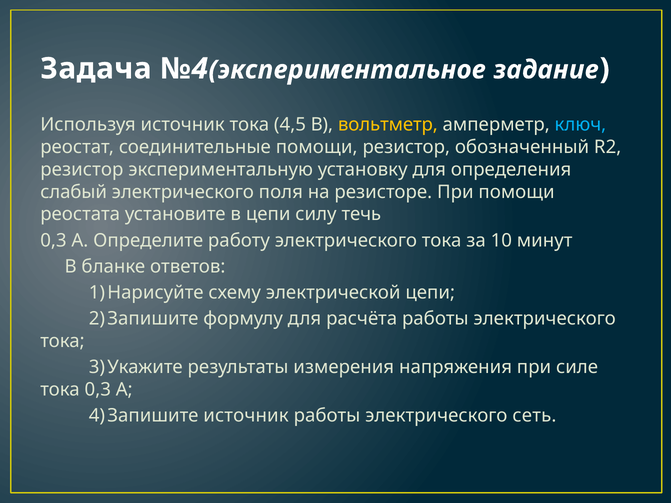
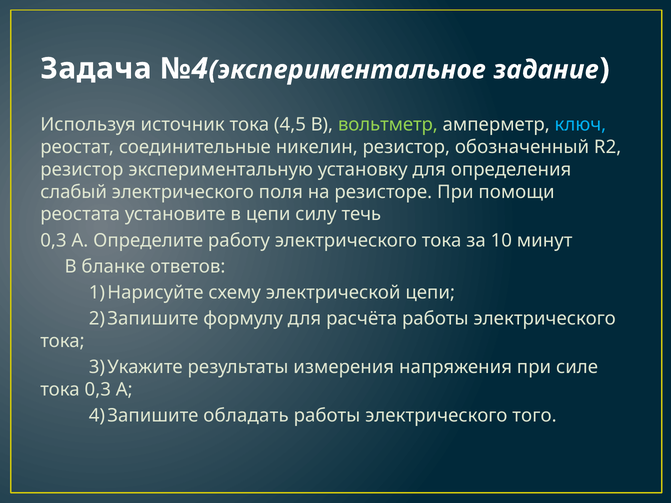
вольтметр colour: yellow -> light green
соединительные помощи: помощи -> никелин
источник at (246, 416): источник -> обладать
сеть: сеть -> того
